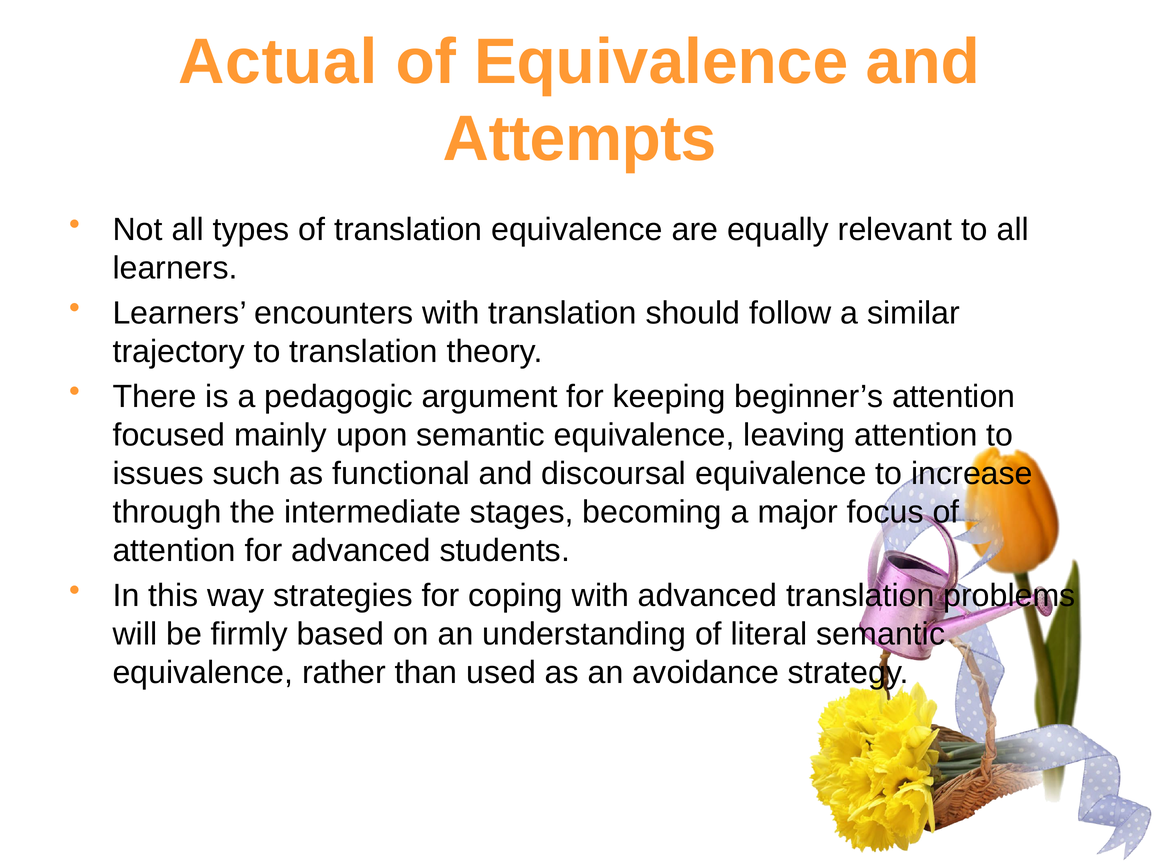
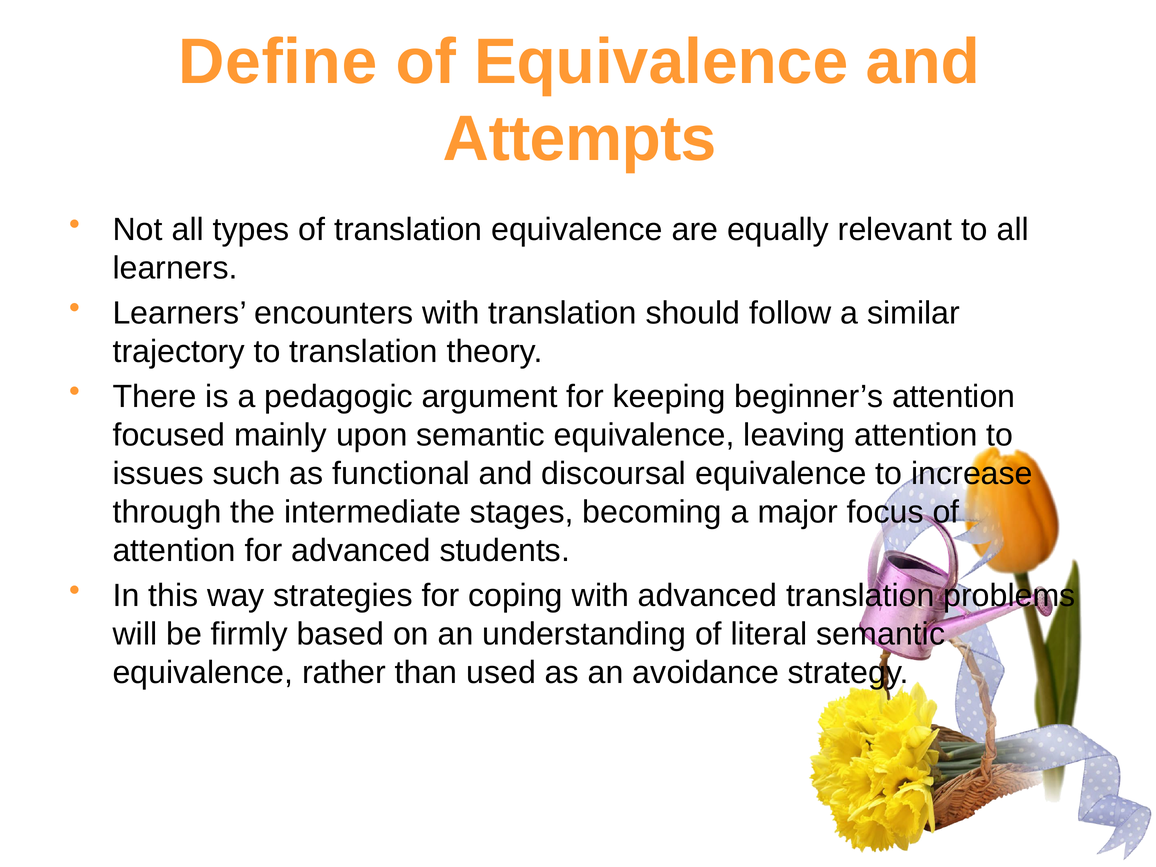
Actual: Actual -> Define
